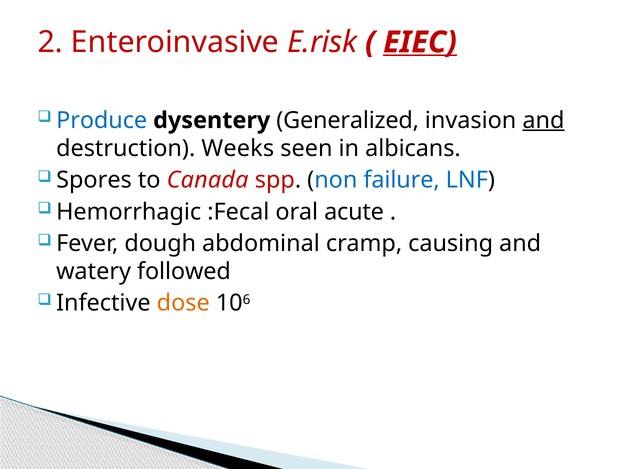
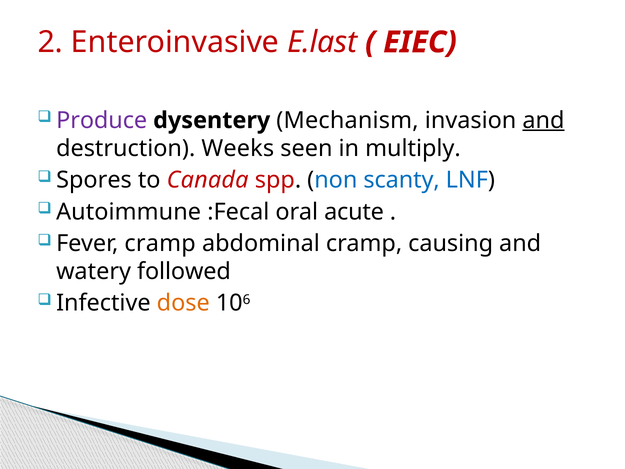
E.risk: E.risk -> E.last
EIEC underline: present -> none
Produce colour: blue -> purple
Generalized: Generalized -> Mechanism
albicans: albicans -> multiply
failure: failure -> scanty
Hemorrhagic: Hemorrhagic -> Autoimmune
Fever dough: dough -> cramp
